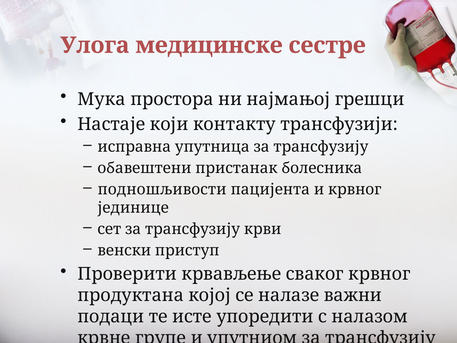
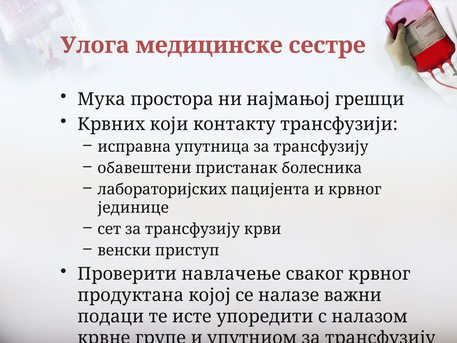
Настаје: Настаје -> Крвних
подношљивости: подношљивости -> лабораторијских
крвављење: крвављење -> навлачење
